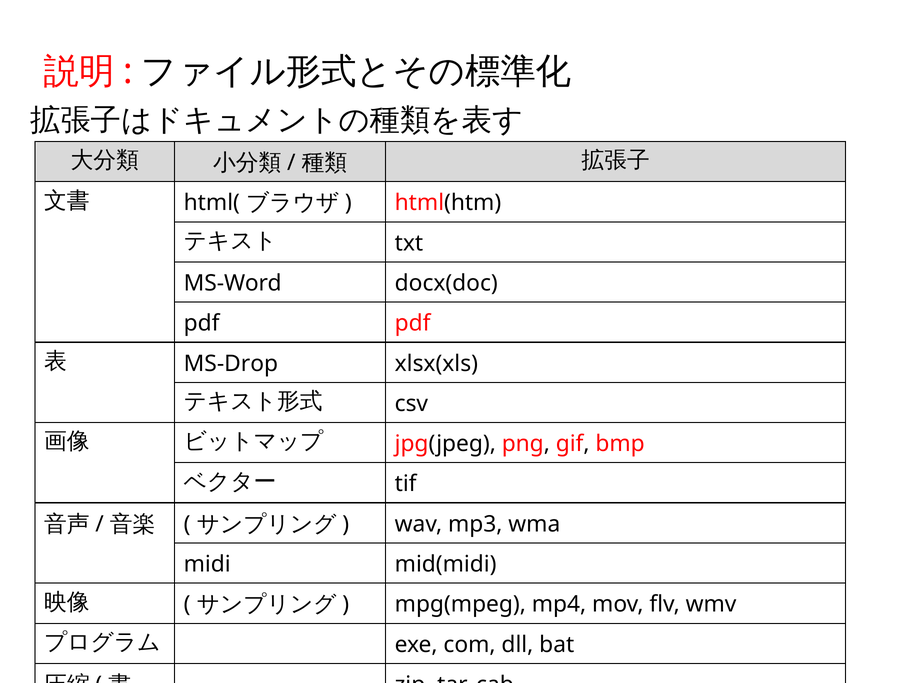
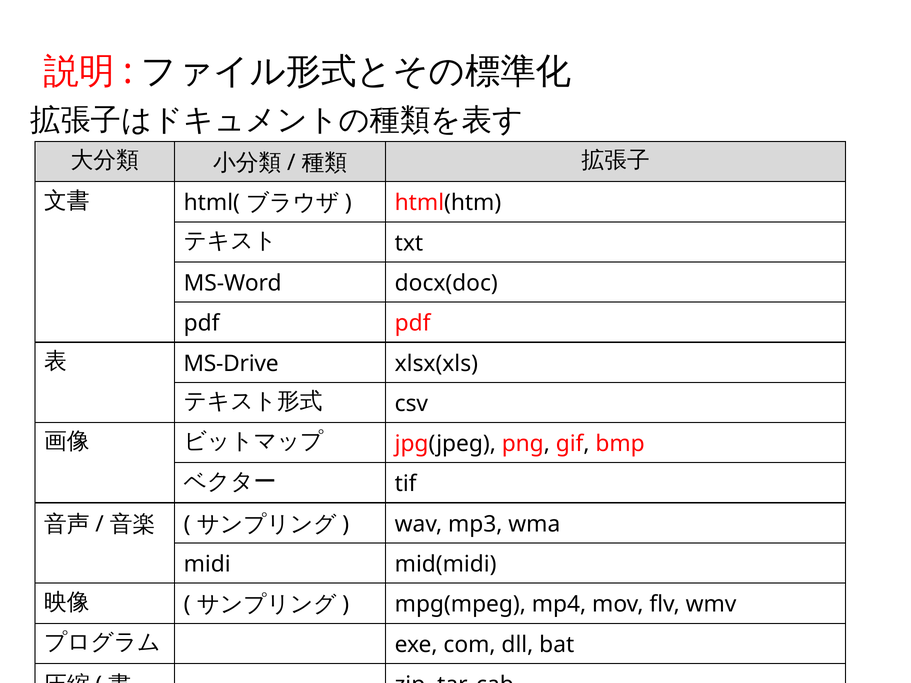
MS-Drop: MS-Drop -> MS-Drive
